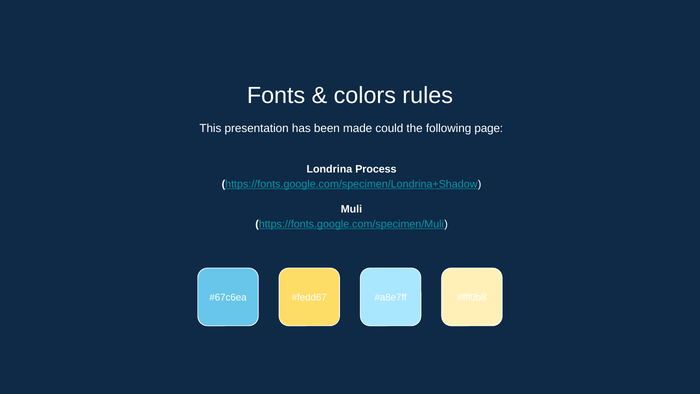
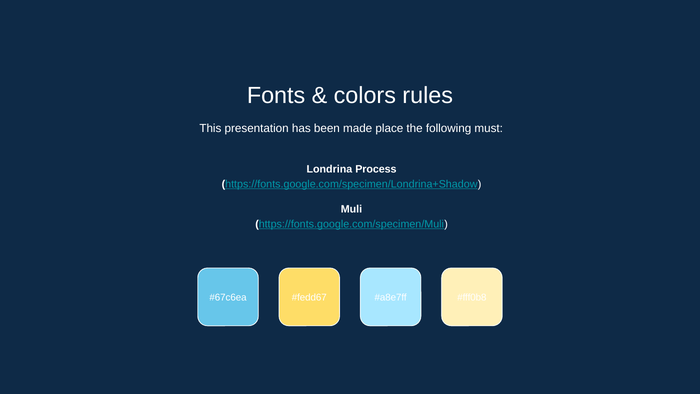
could: could -> place
page: page -> must
